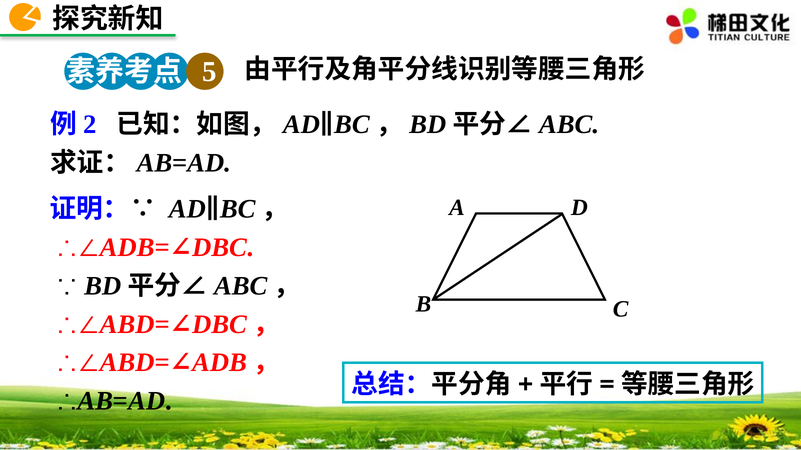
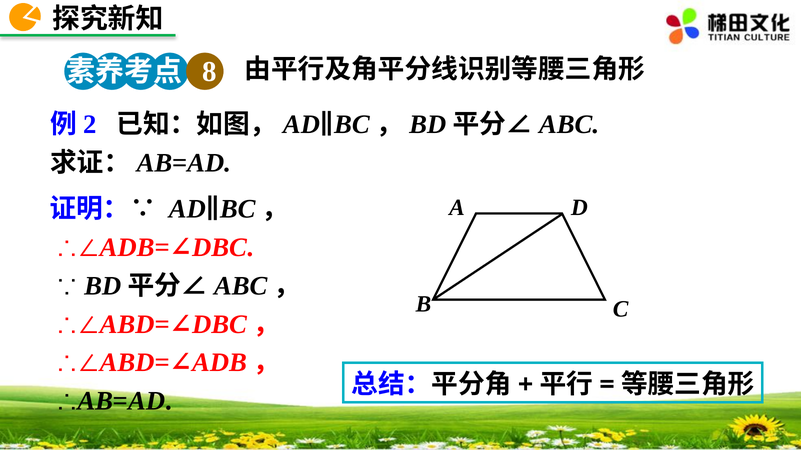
5: 5 -> 8
